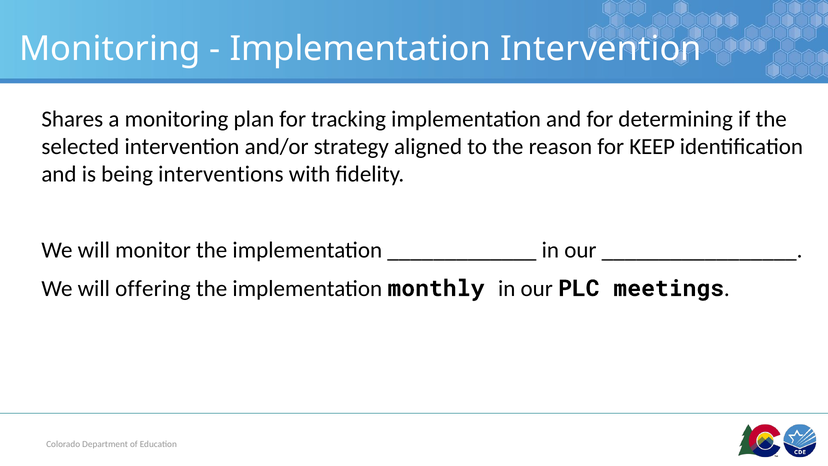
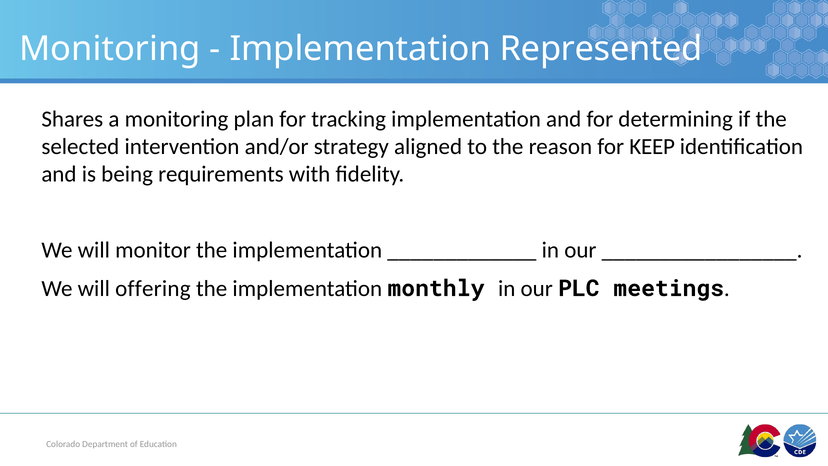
Implementation Intervention: Intervention -> Represented
interventions: interventions -> requirements
